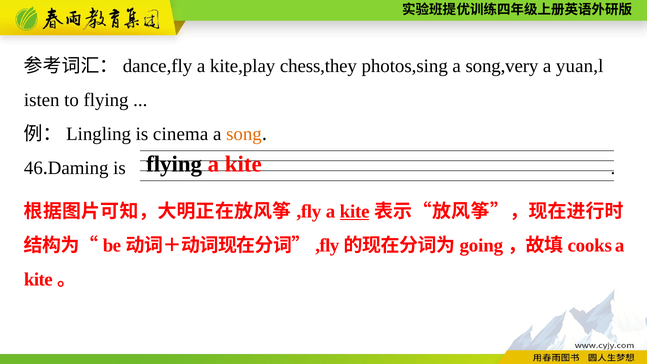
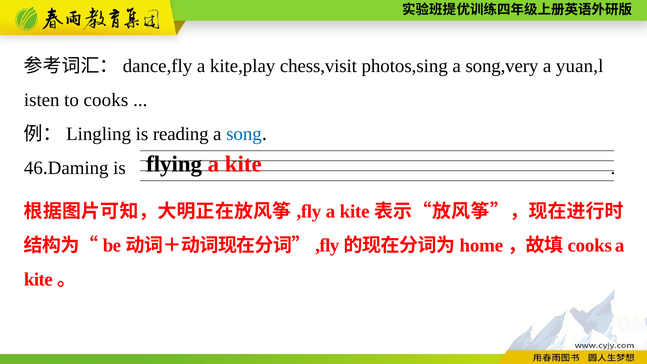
chess,they: chess,they -> chess,visit
to flying: flying -> cooks
cinema: cinema -> reading
song colour: orange -> blue
kite at (355, 211) underline: present -> none
going: going -> home
